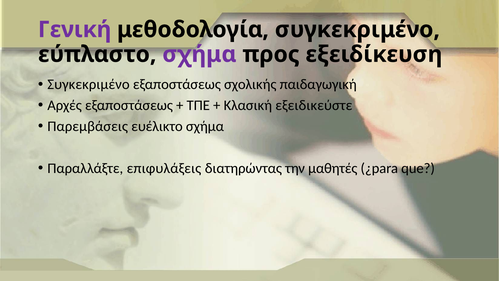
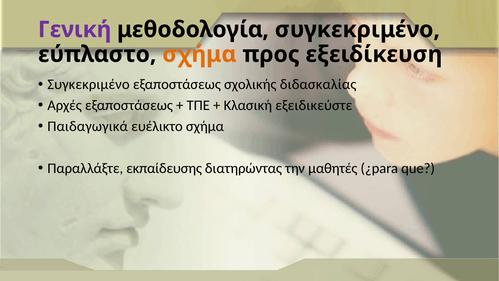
σχήμα at (199, 54) colour: purple -> orange
παιδαγωγική: παιδαγωγική -> διδασκαλίας
Παρεμβάσεις: Παρεμβάσεις -> Παιδαγωγικά
επιφυλάξεις: επιφυλάξεις -> εκπαίδευσης
